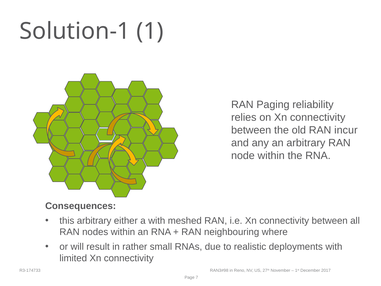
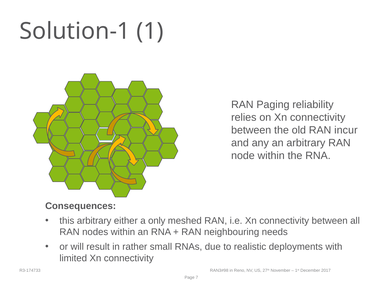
a with: with -> only
where: where -> needs
